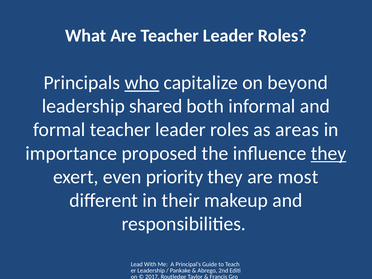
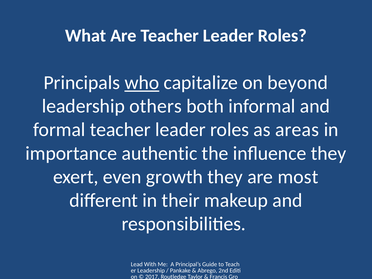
shared: shared -> others
proposed: proposed -> authentic
they at (329, 153) underline: present -> none
priority: priority -> growth
